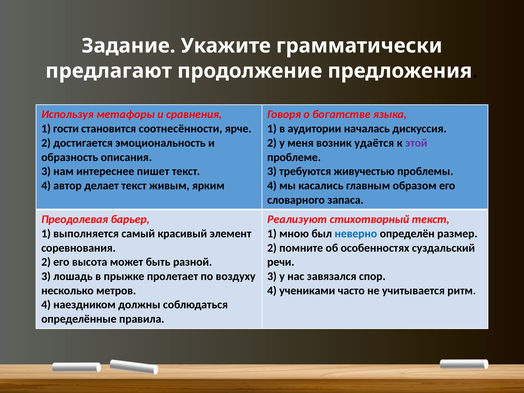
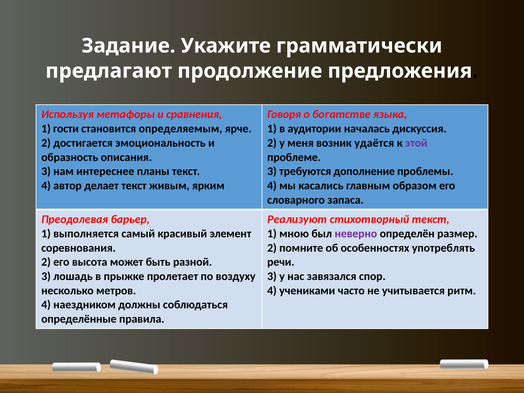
соотнесённости: соотнесённости -> определяемым
пишет: пишет -> планы
живучестью: живучестью -> дополнение
неверно colour: blue -> purple
суздальский: суздальский -> употреблять
